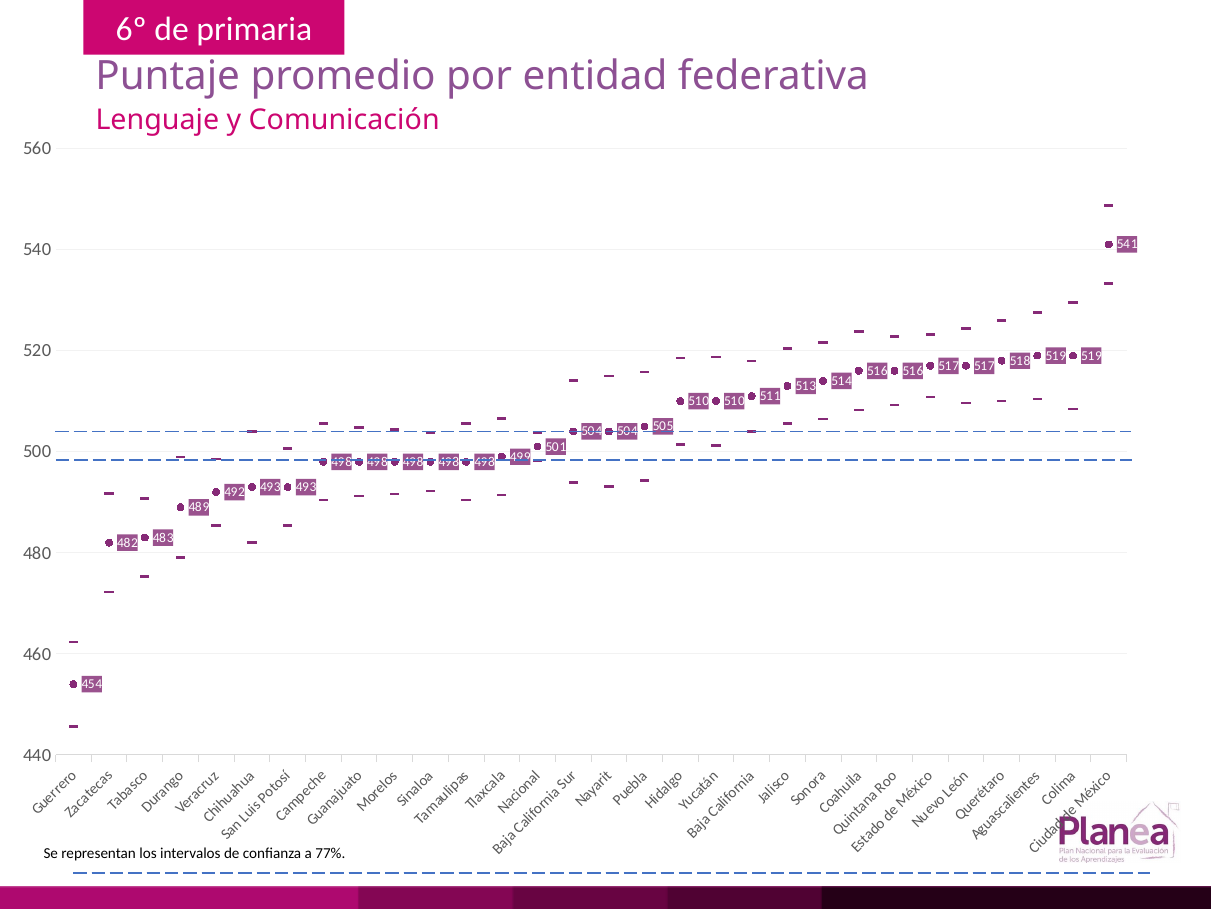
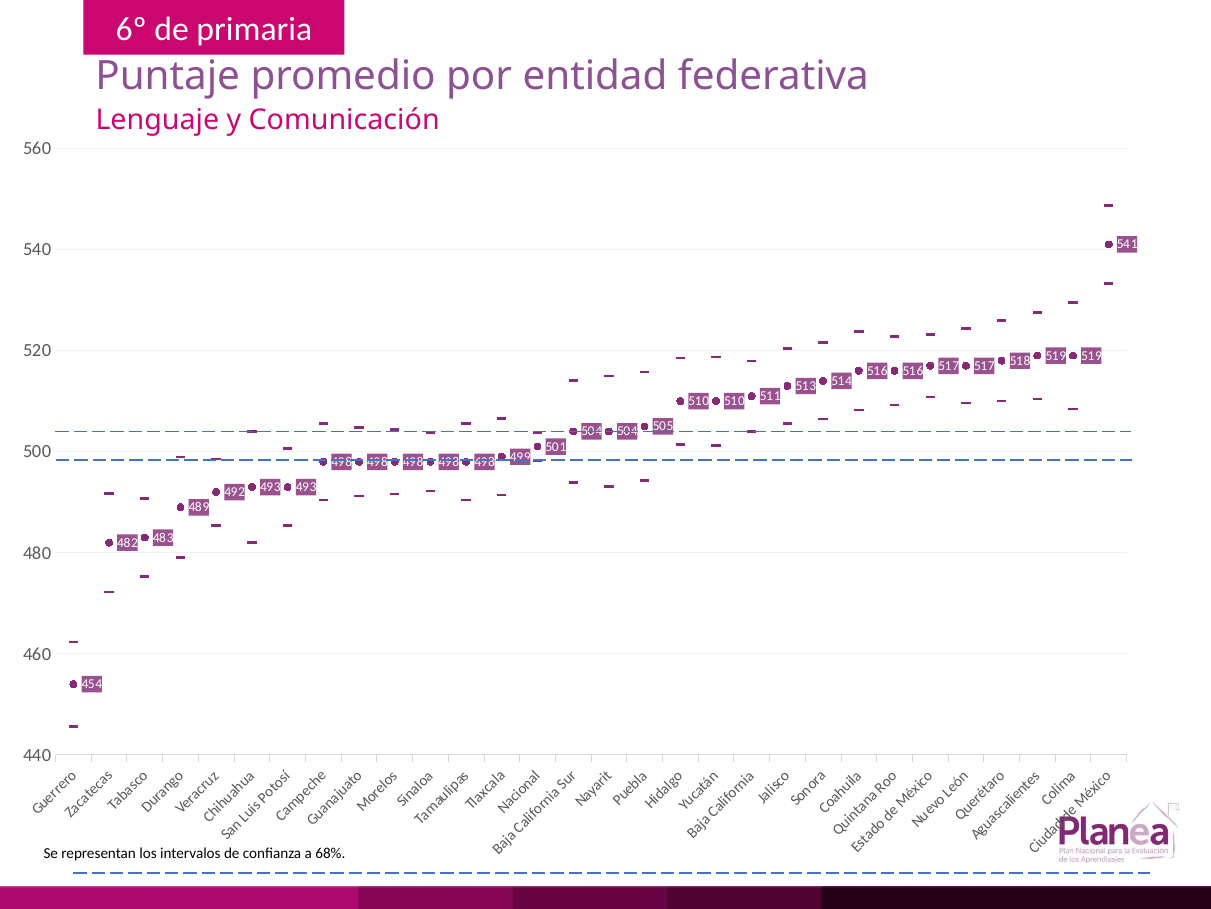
77%: 77% -> 68%
